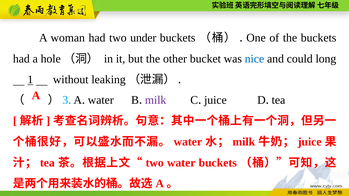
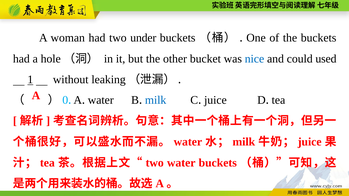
long: long -> used
3: 3 -> 0
milk at (156, 100) colour: purple -> blue
